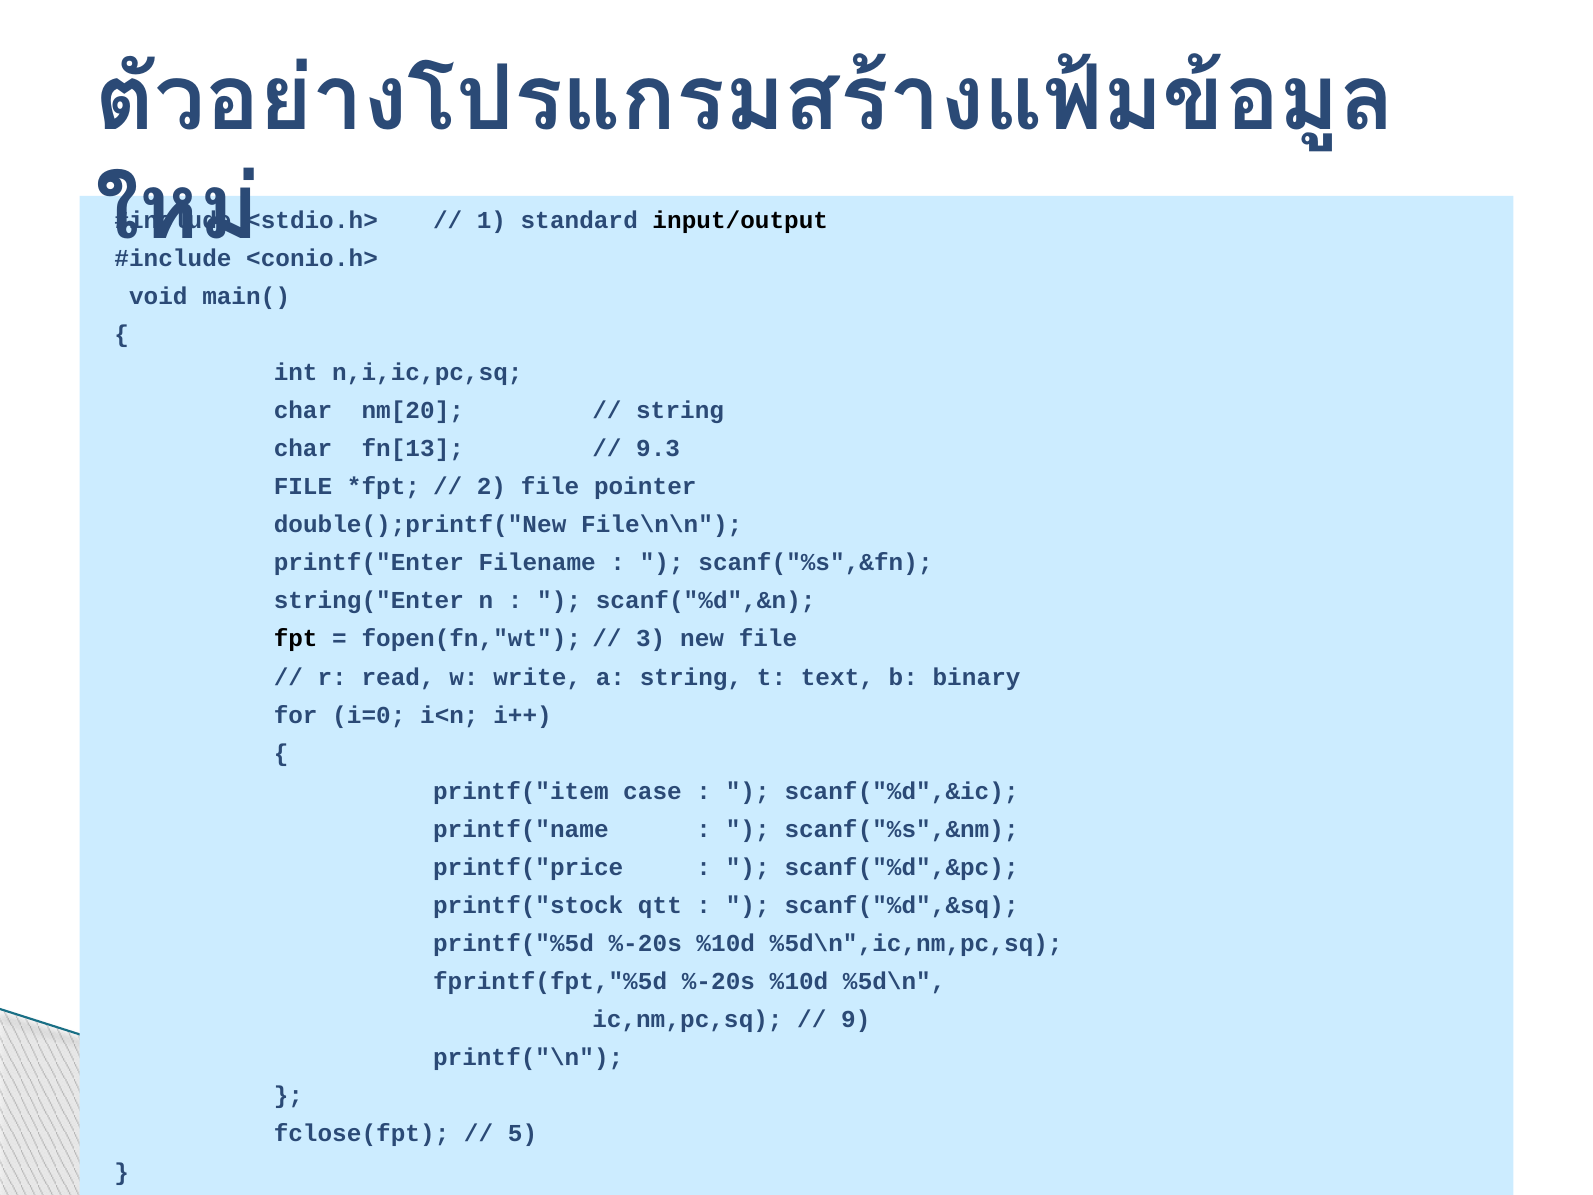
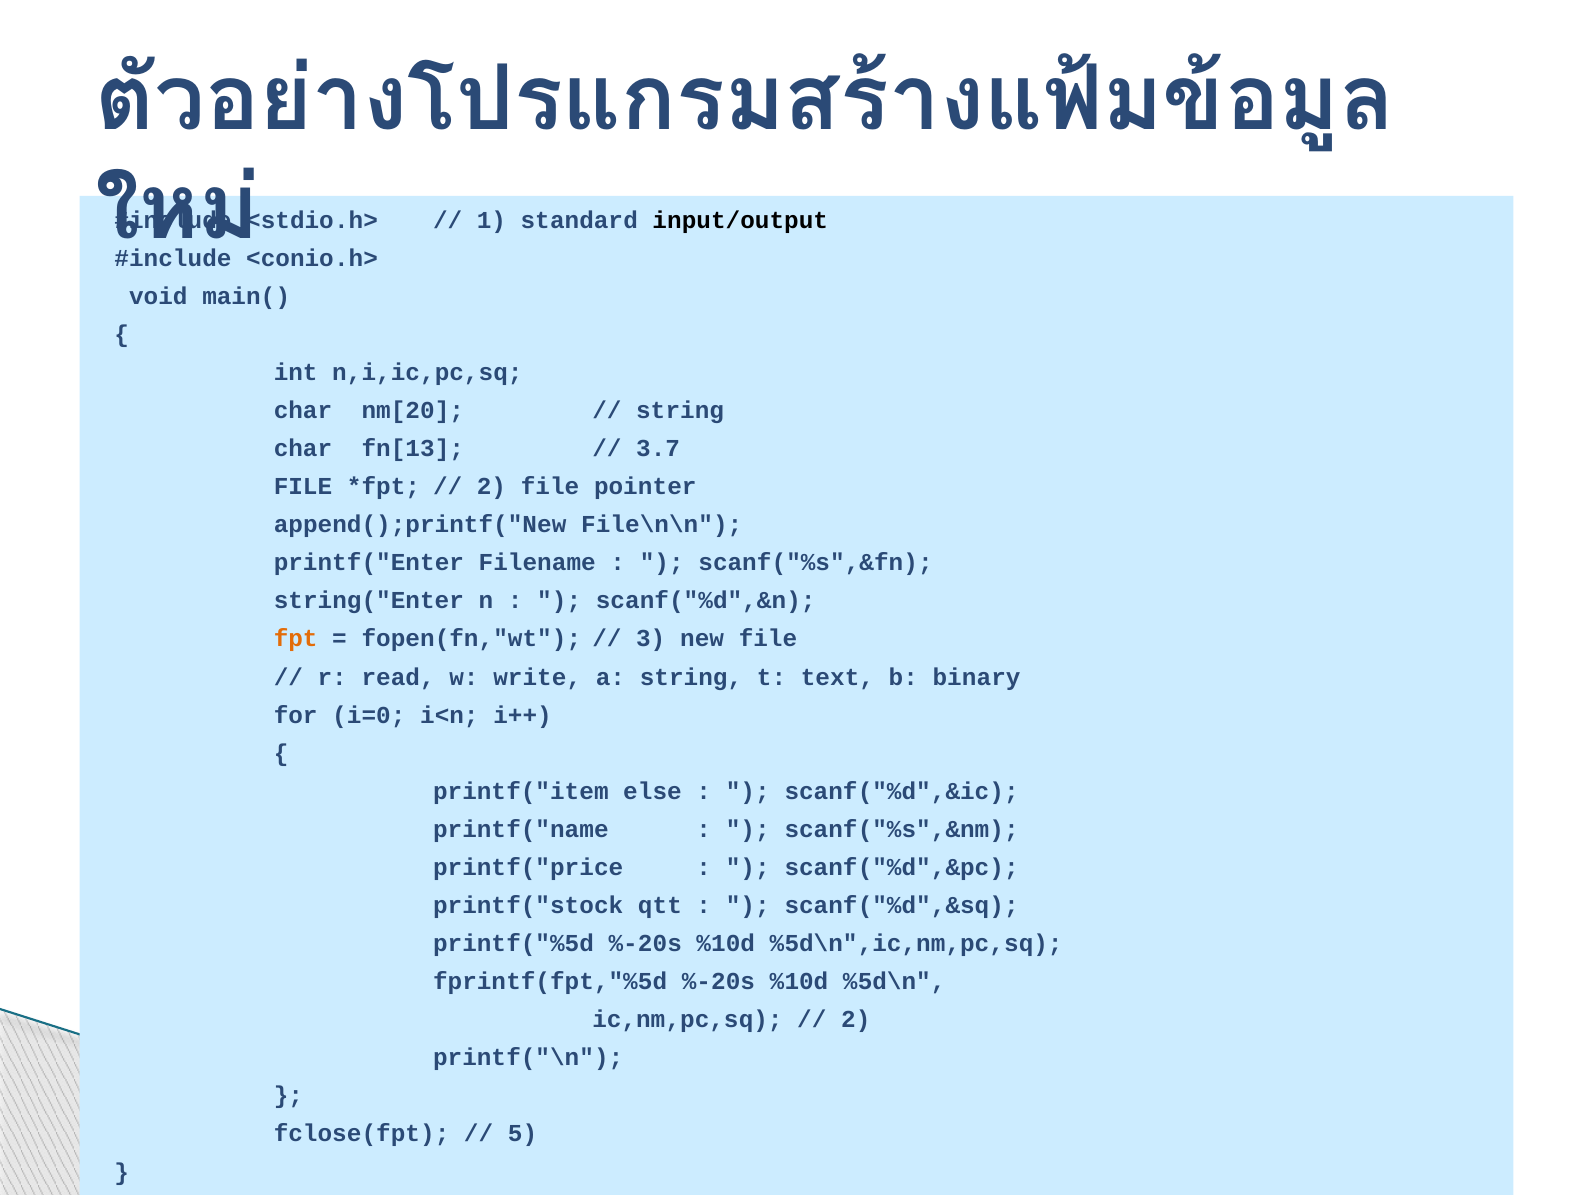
9.3: 9.3 -> 3.7
double();printf("New: double();printf("New -> append();printf("New
fpt colour: black -> orange
case: case -> else
9 at (856, 1020): 9 -> 2
